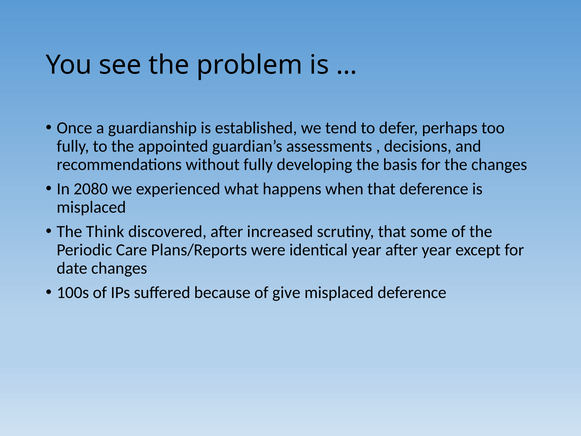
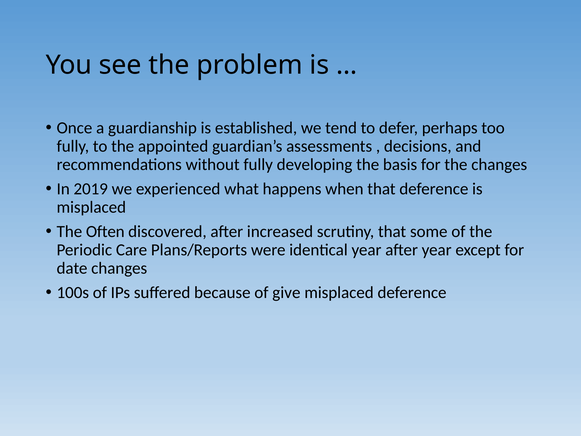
2080: 2080 -> 2019
Think: Think -> Often
